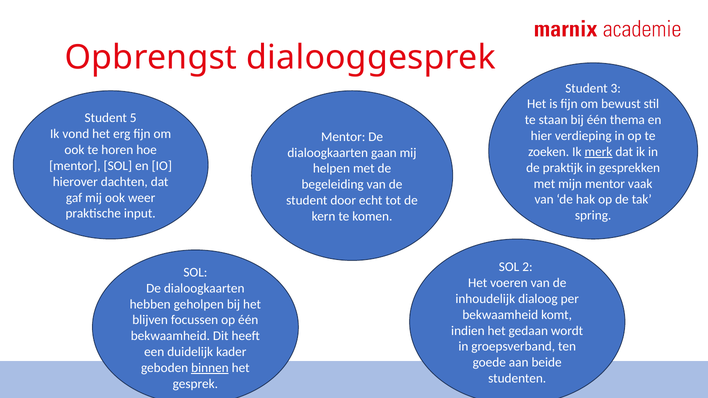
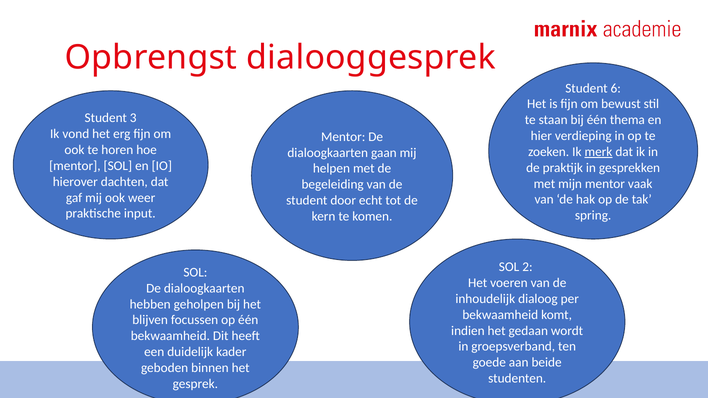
3: 3 -> 6
5: 5 -> 3
binnen underline: present -> none
